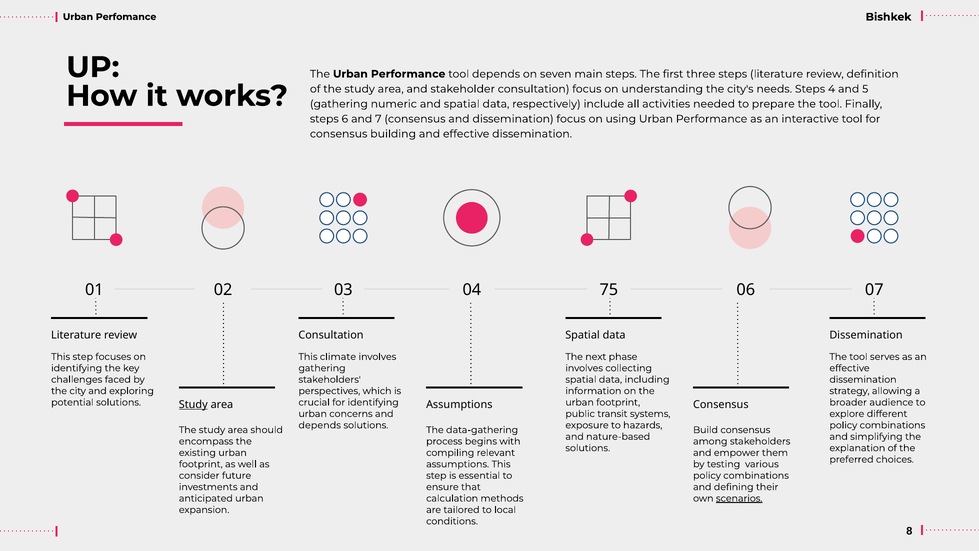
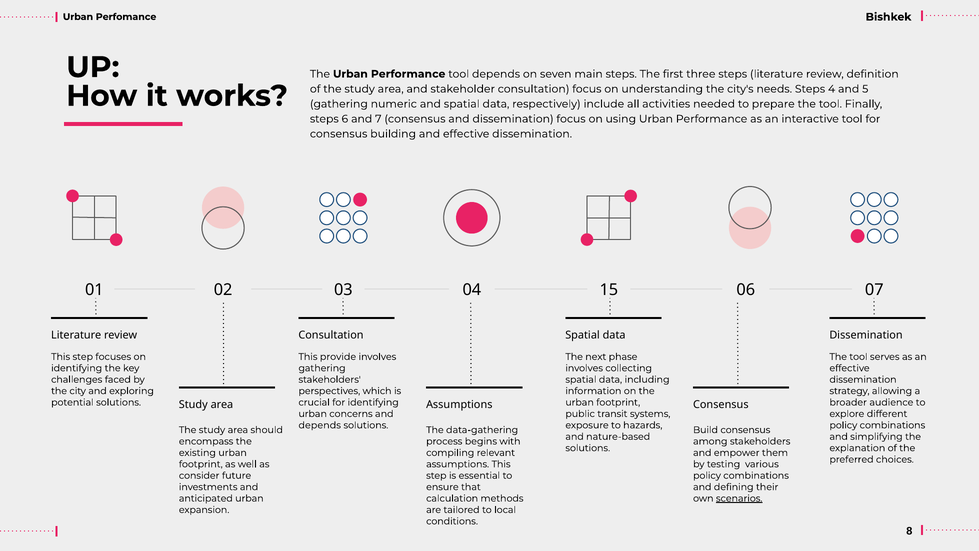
75: 75 -> 15
climate: climate -> provide
Study at (193, 405) underline: present -> none
